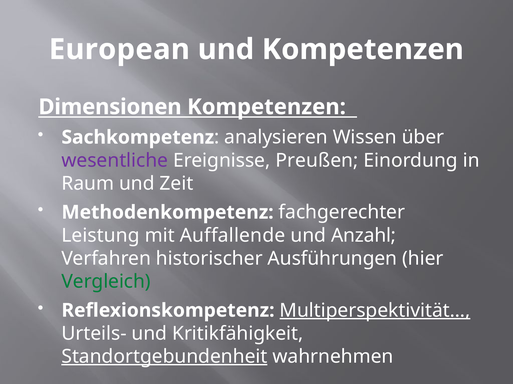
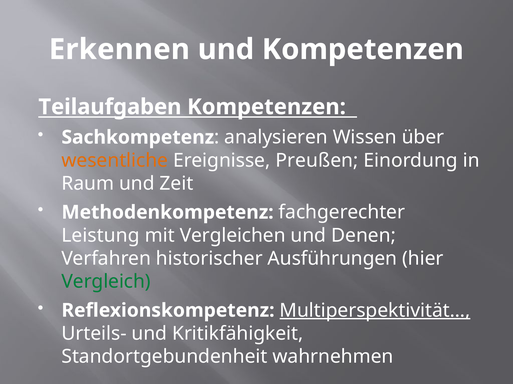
European: European -> Erkennen
Dimensionen: Dimensionen -> Teilaufgaben
wesentliche colour: purple -> orange
Auffallende: Auffallende -> Vergleichen
Anzahl: Anzahl -> Denen
Standortgebundenheit underline: present -> none
